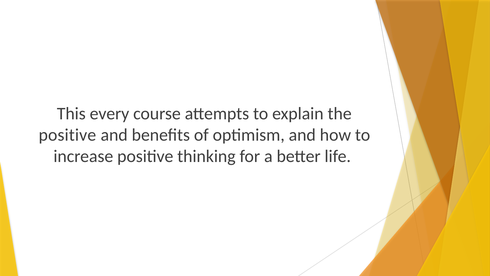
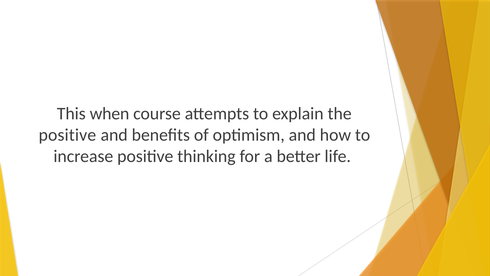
every: every -> when
